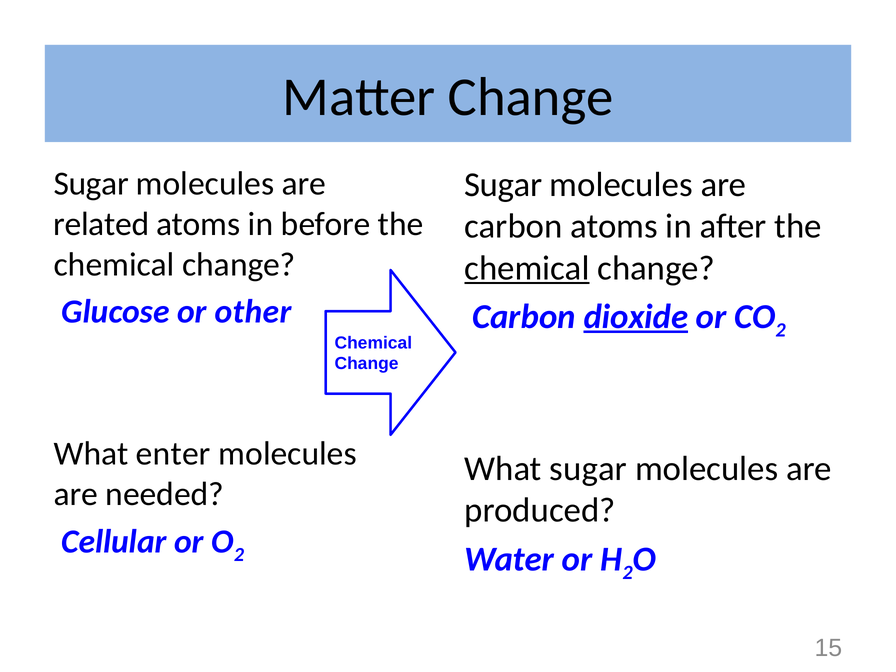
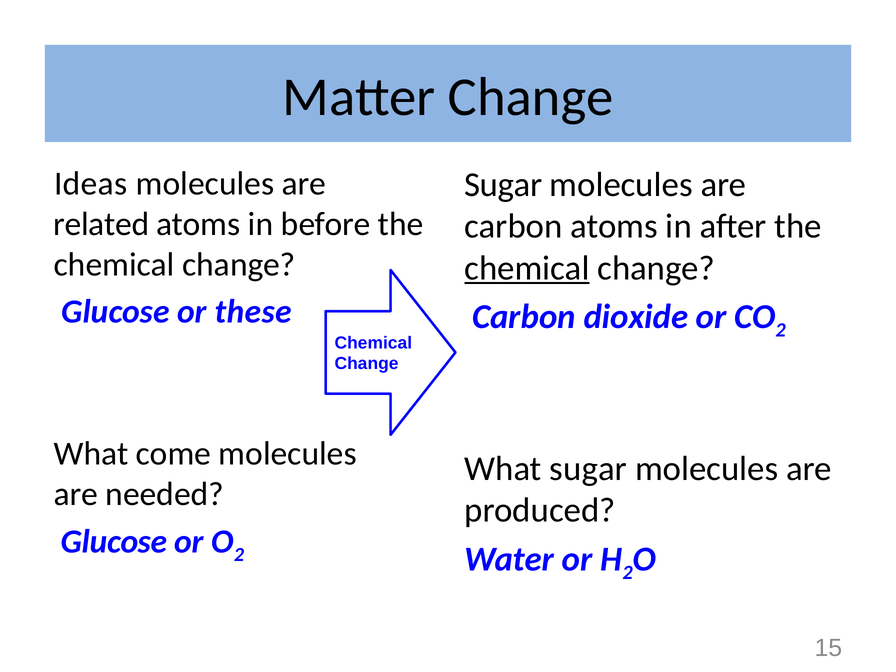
Sugar at (91, 184): Sugar -> Ideas
other: other -> these
dioxide underline: present -> none
enter: enter -> come
Cellular at (114, 542): Cellular -> Glucose
